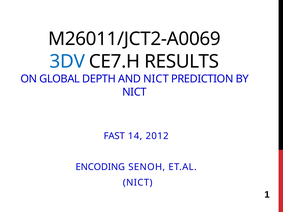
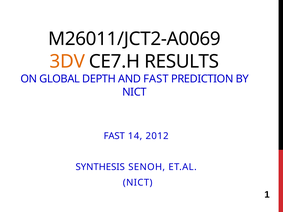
3DV colour: blue -> orange
AND NICT: NICT -> FAST
ENCODING: ENCODING -> SYNTHESIS
